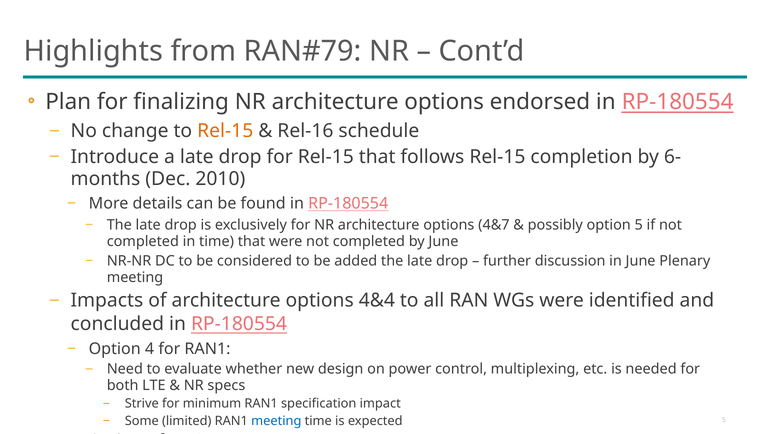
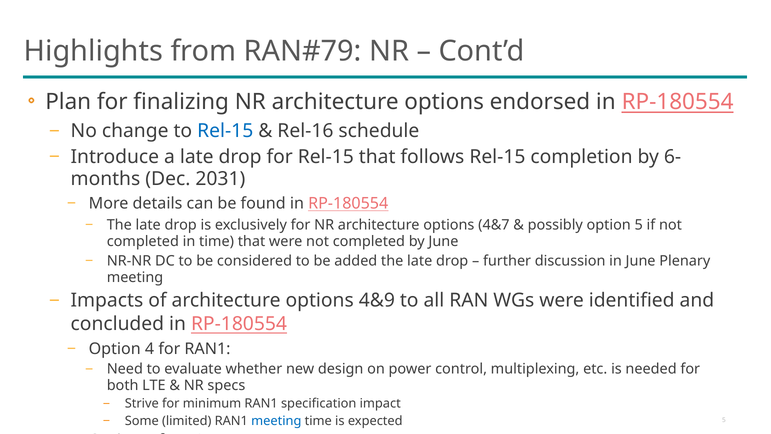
Rel-15 at (225, 131) colour: orange -> blue
2010: 2010 -> 2031
4&4: 4&4 -> 4&9
